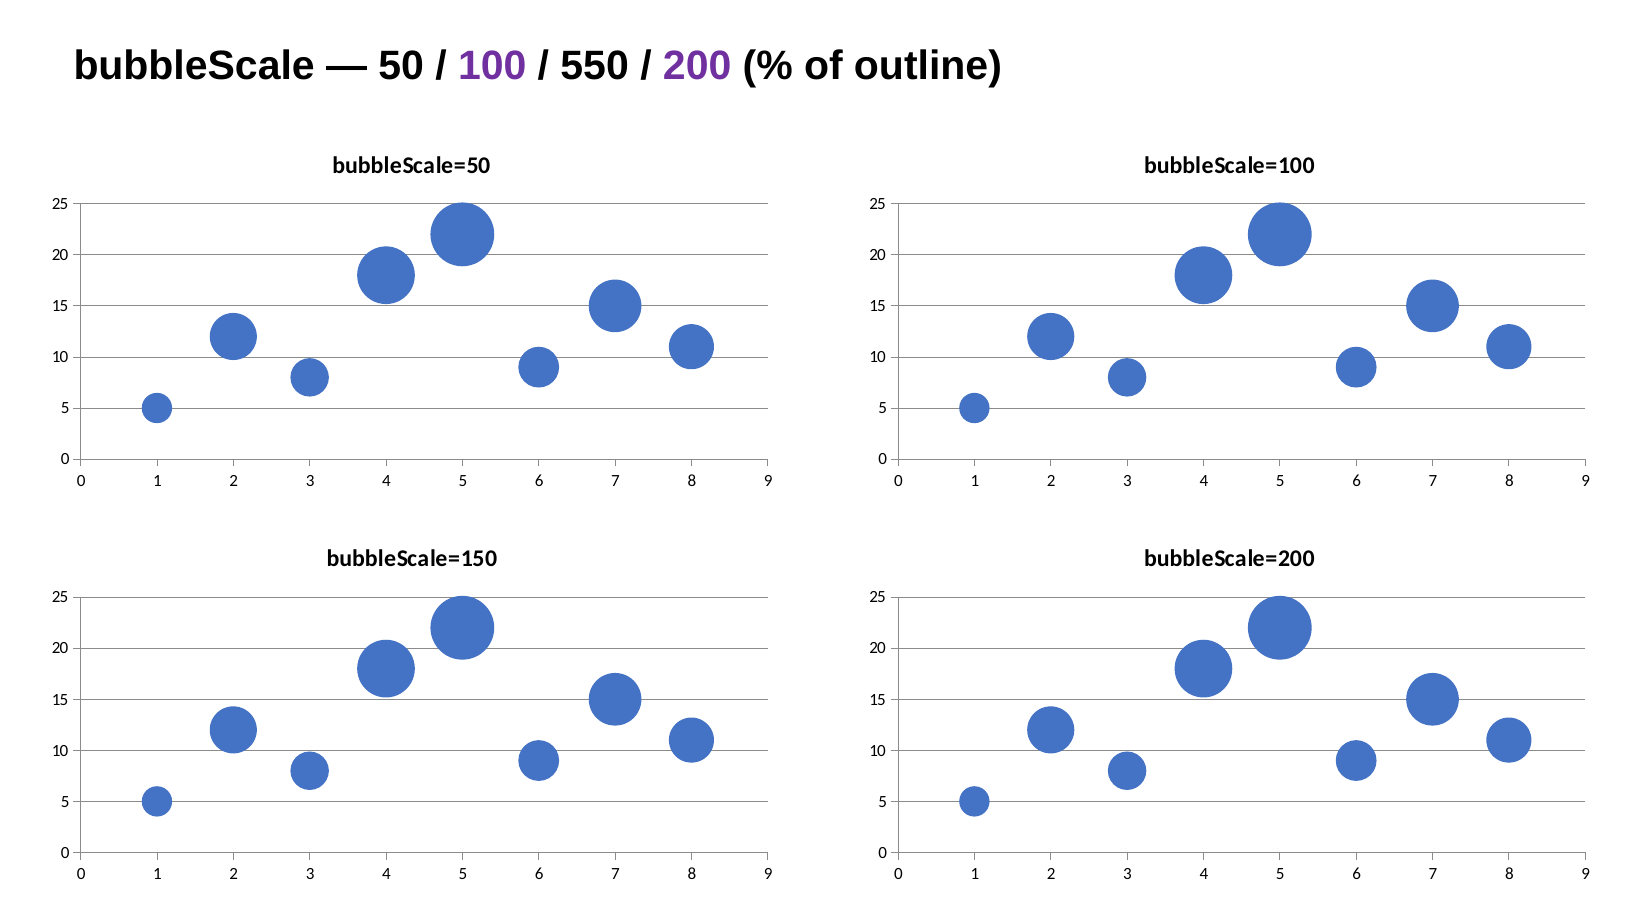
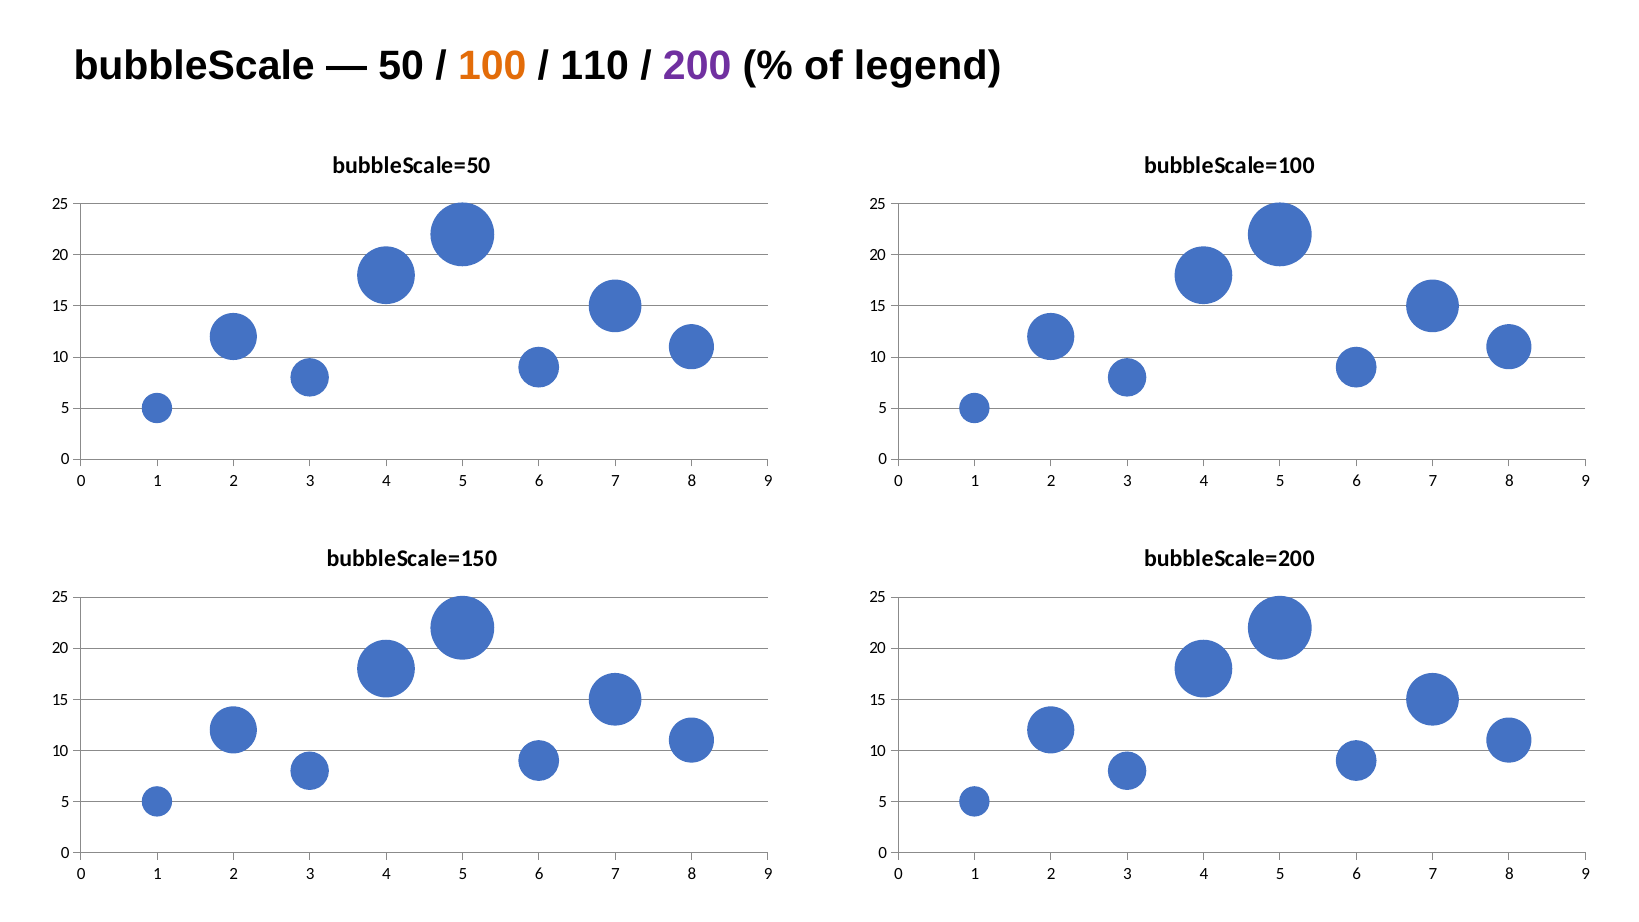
100 colour: purple -> orange
550: 550 -> 110
outline: outline -> legend
